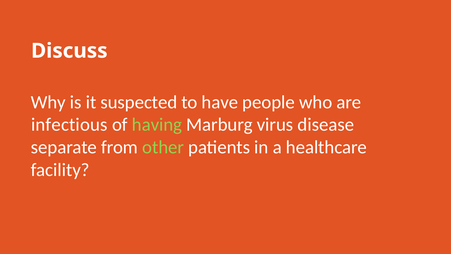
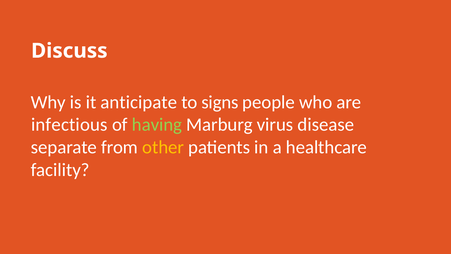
suspected: suspected -> anticipate
have: have -> signs
other colour: light green -> yellow
